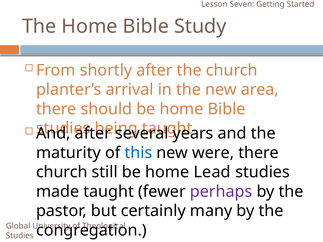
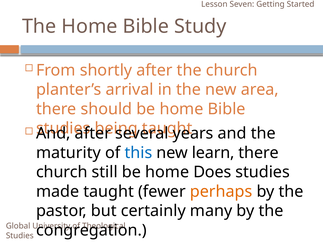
were: were -> learn
Lead: Lead -> Does
perhaps colour: purple -> orange
